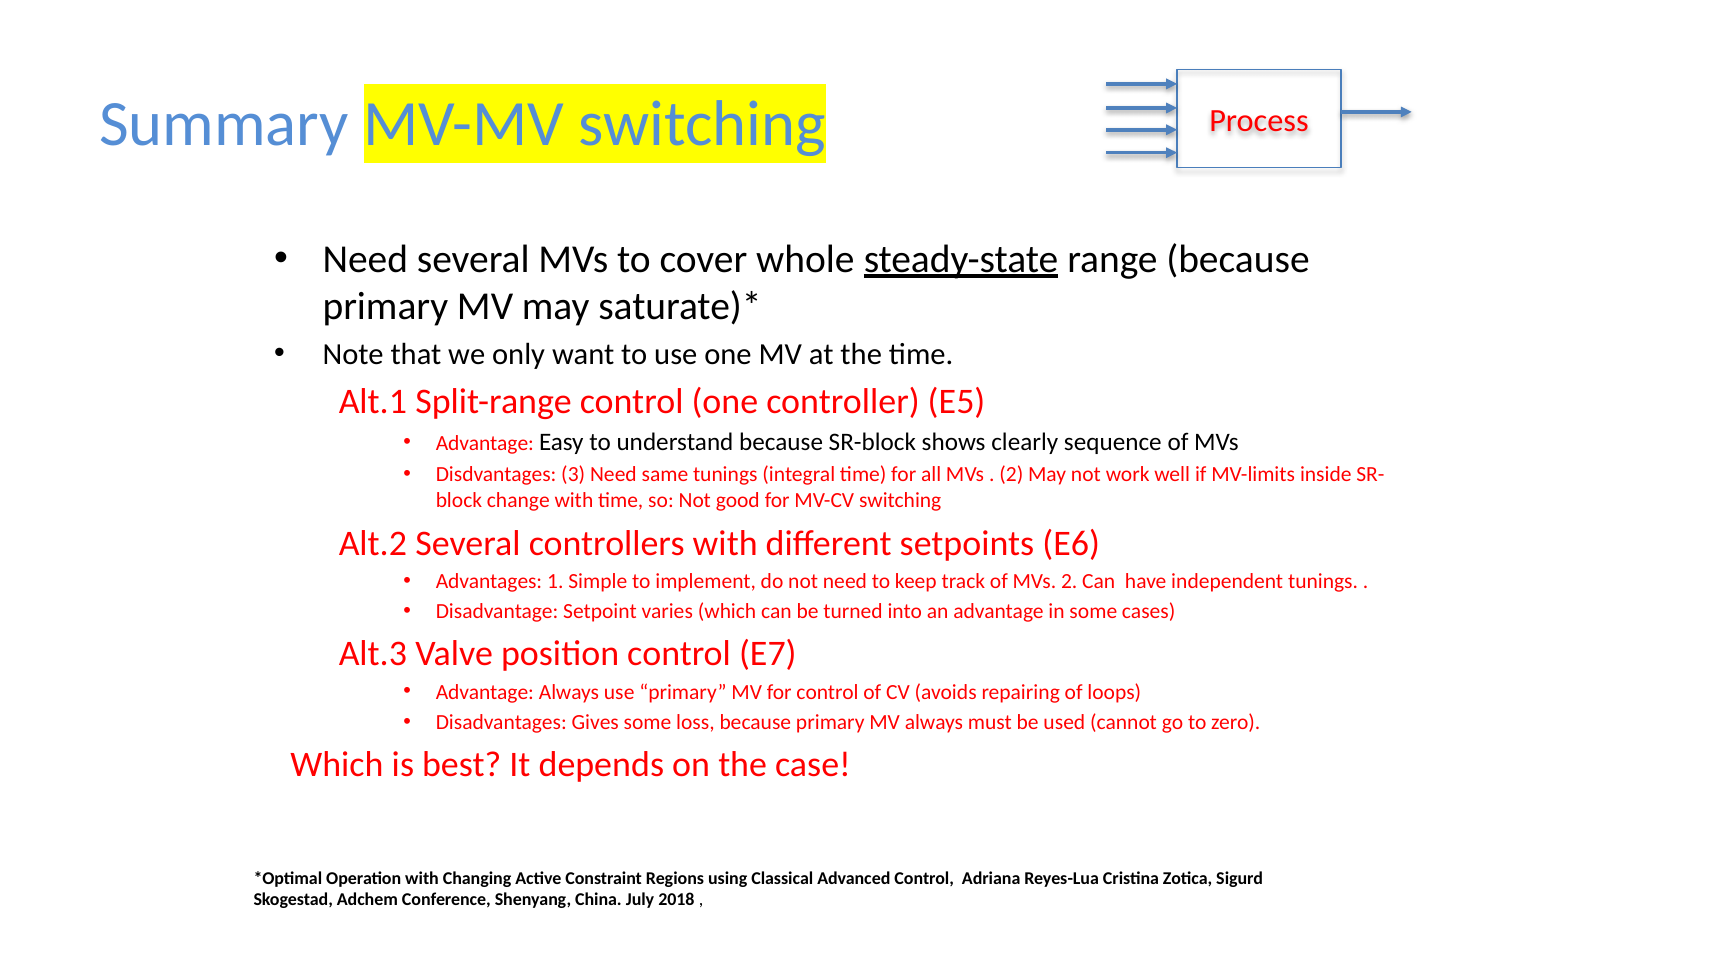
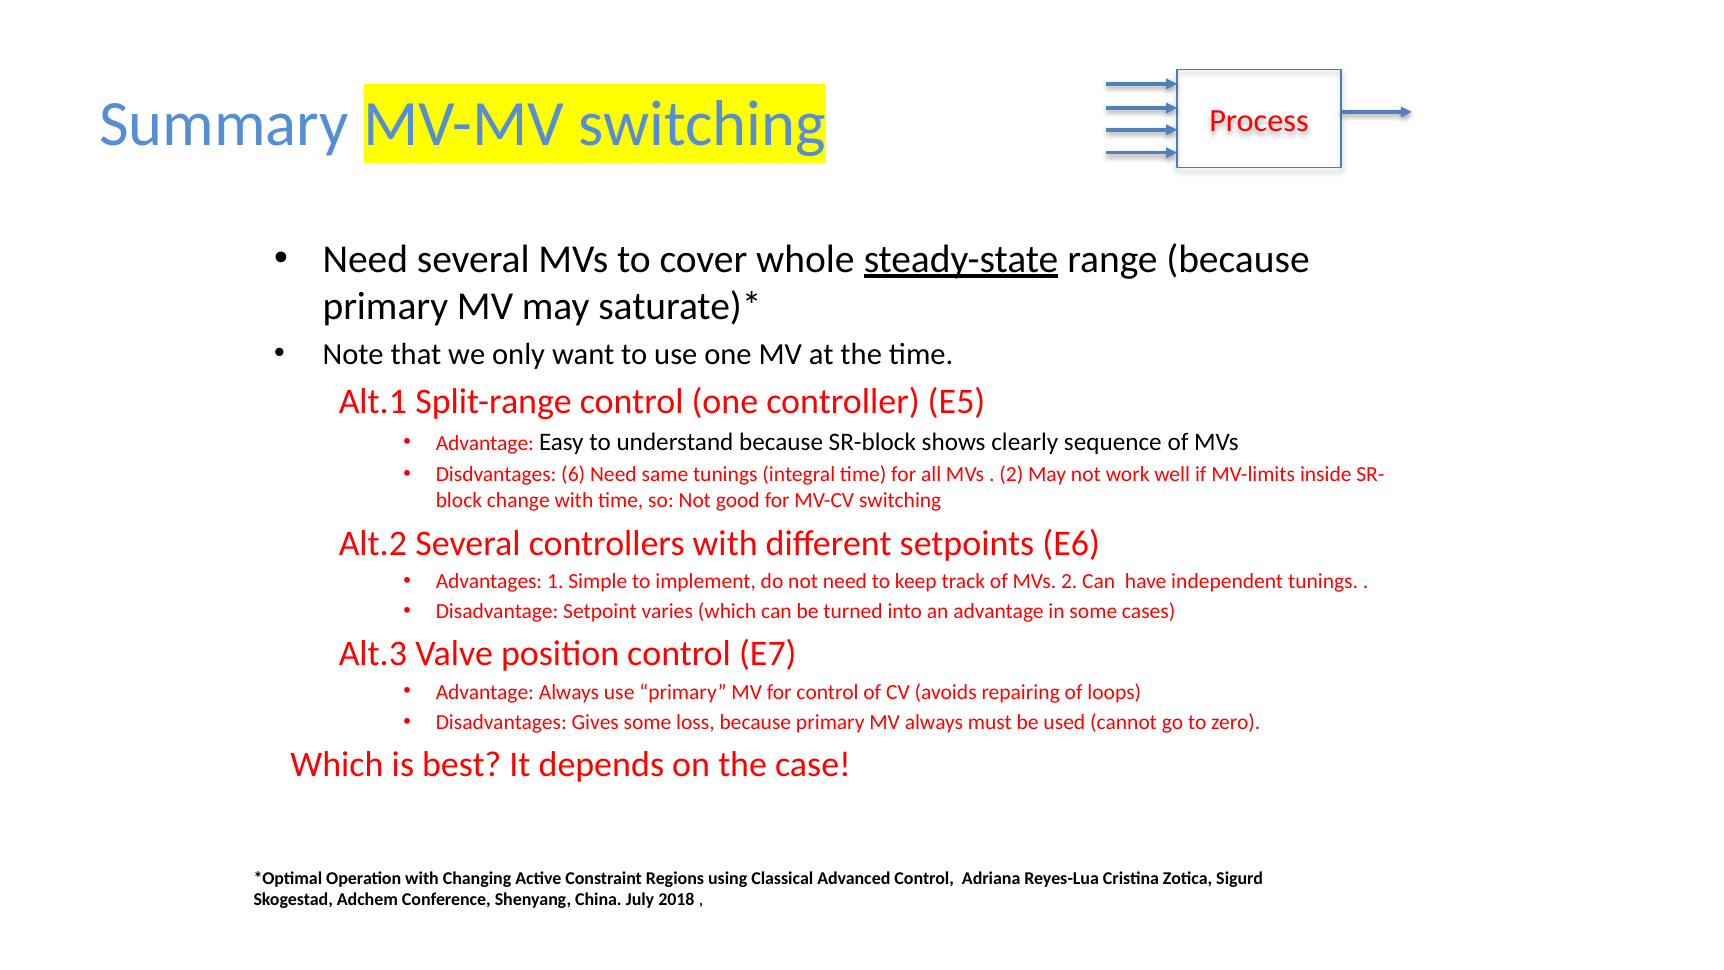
3: 3 -> 6
